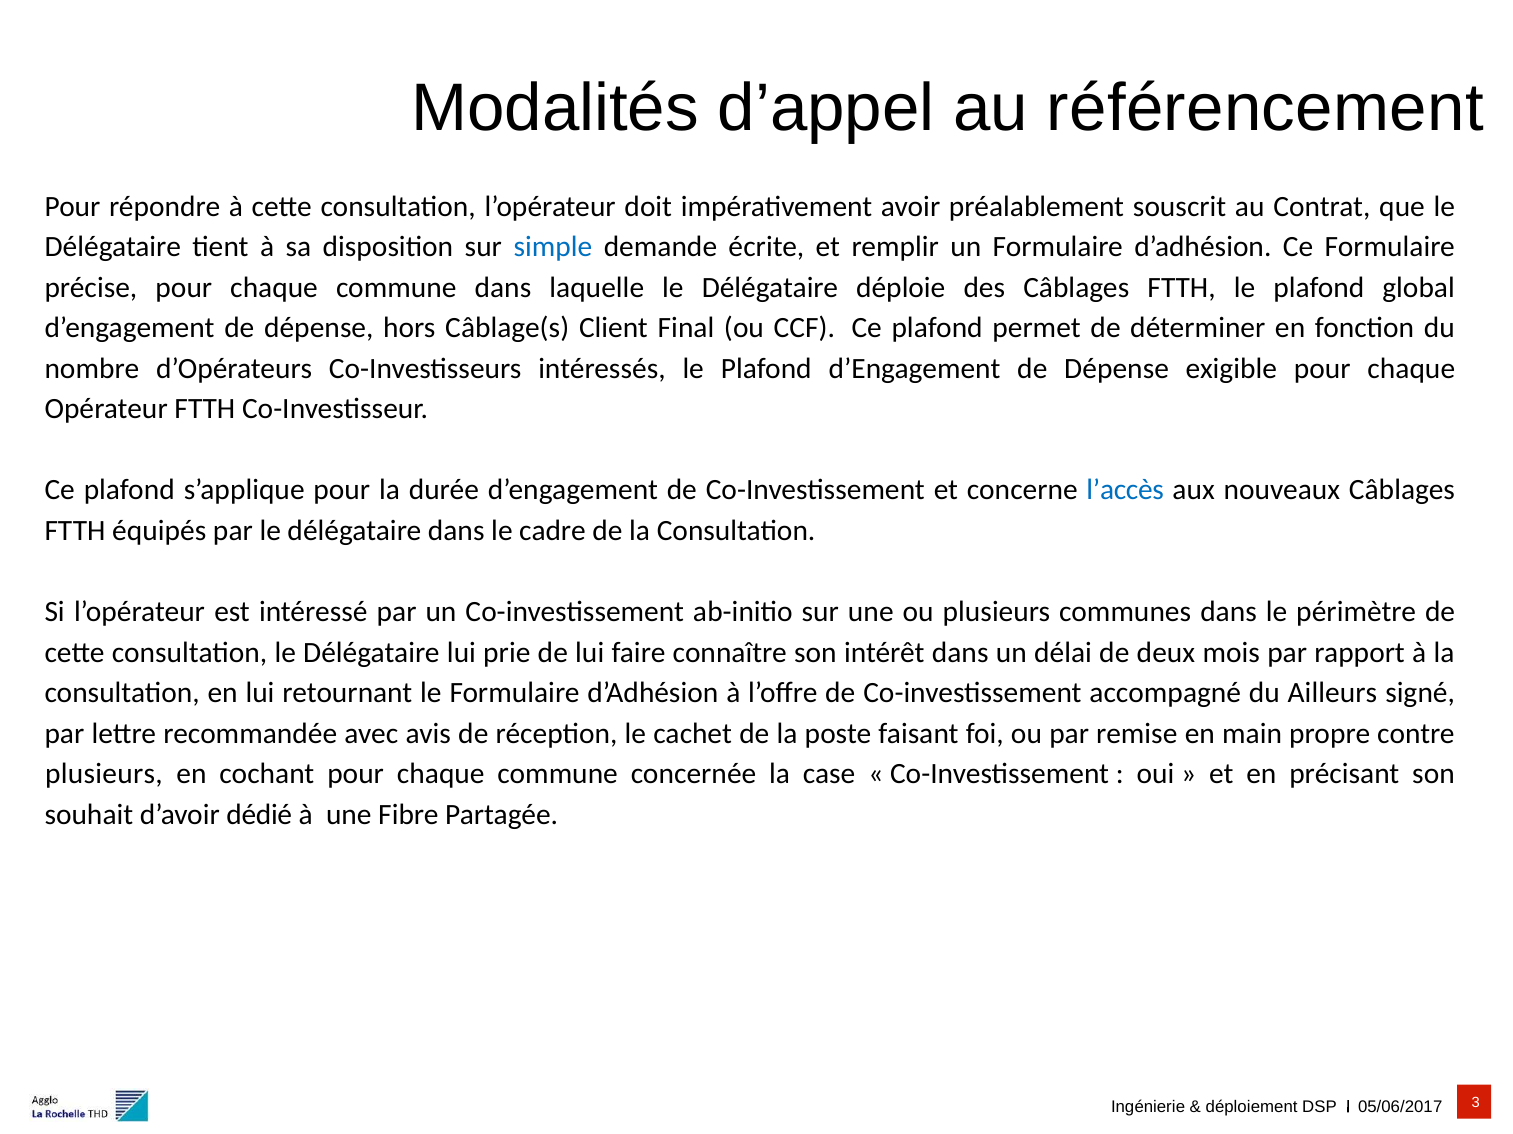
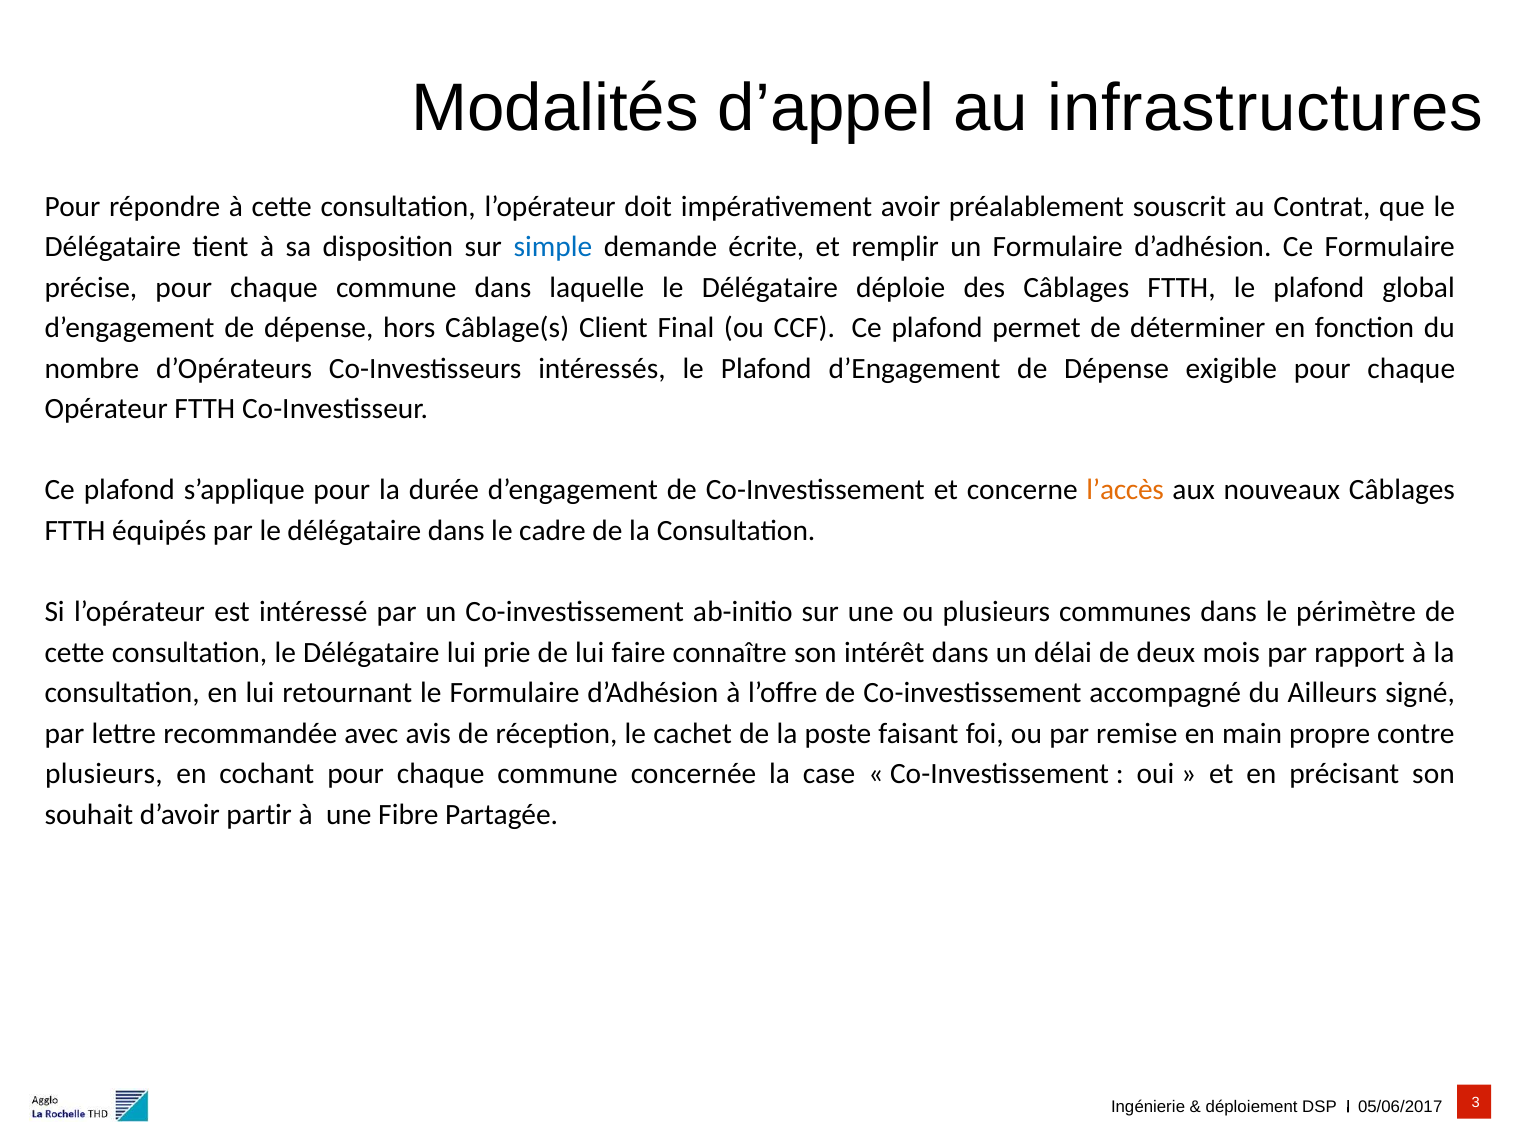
référencement: référencement -> infrastructures
l’accès colour: blue -> orange
dédié: dédié -> partir
